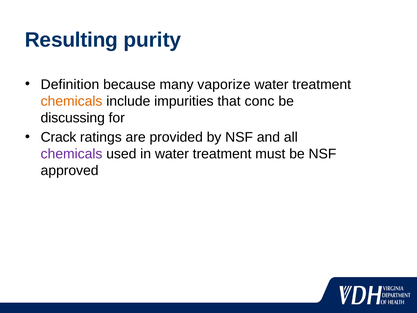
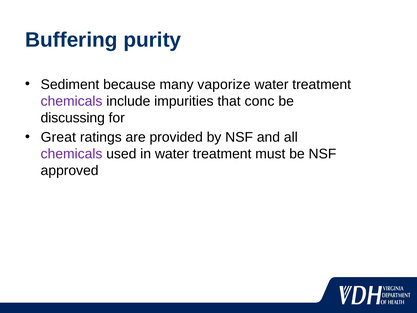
Resulting: Resulting -> Buffering
Definition: Definition -> Sediment
chemicals at (72, 101) colour: orange -> purple
Crack: Crack -> Great
